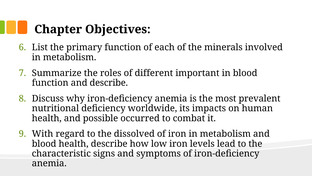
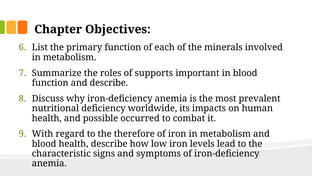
different: different -> supports
dissolved: dissolved -> therefore
